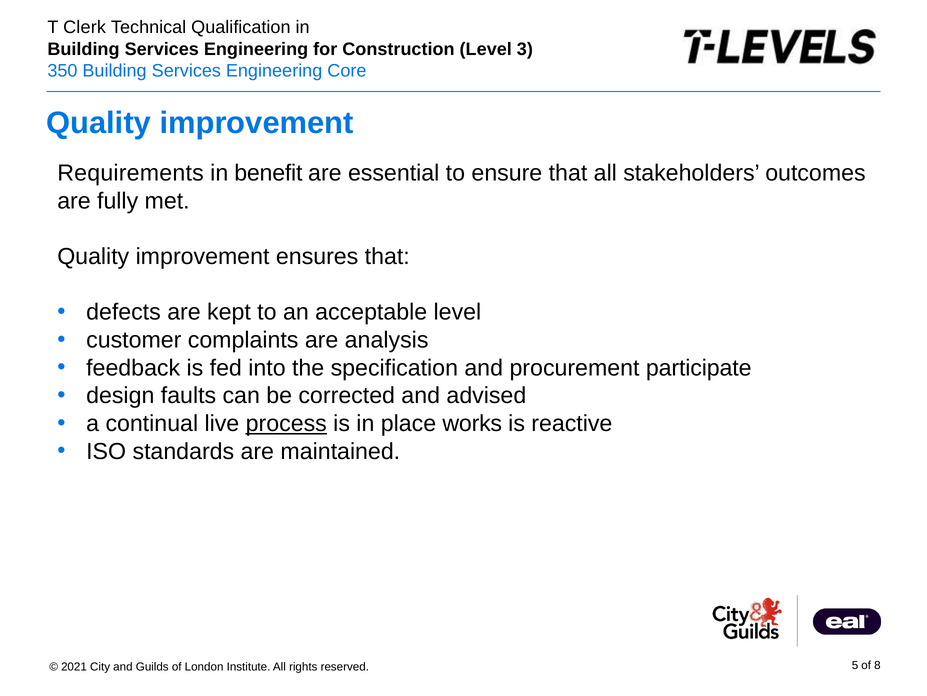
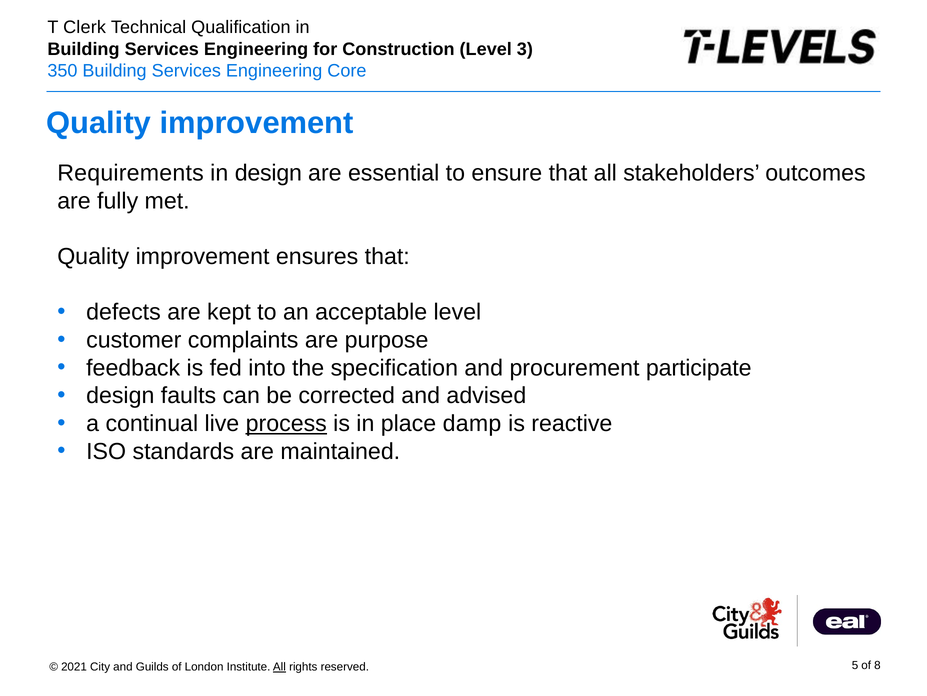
in benefit: benefit -> design
analysis: analysis -> purpose
works: works -> damp
All at (279, 666) underline: none -> present
